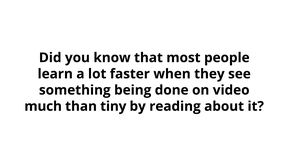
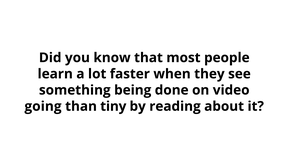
much: much -> going
